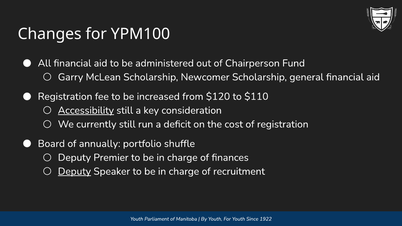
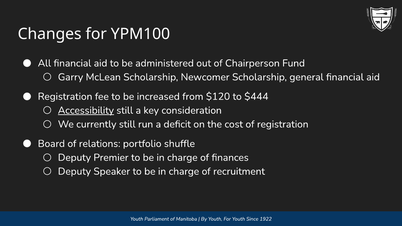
$110: $110 -> $444
annually: annually -> relations
Deputy at (74, 171) underline: present -> none
